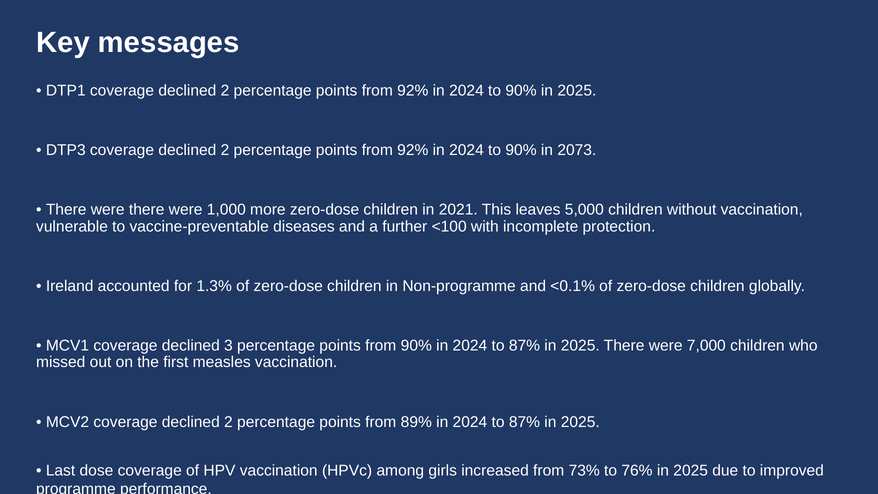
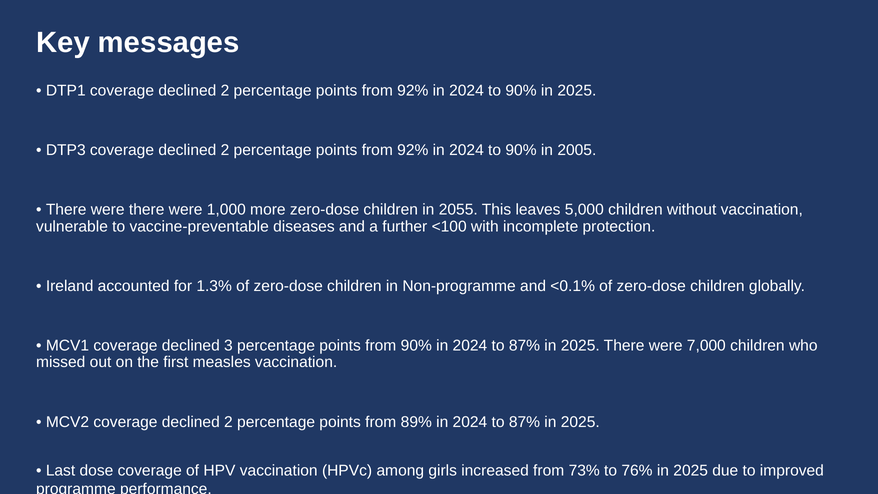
2073: 2073 -> 2005
2021: 2021 -> 2055
